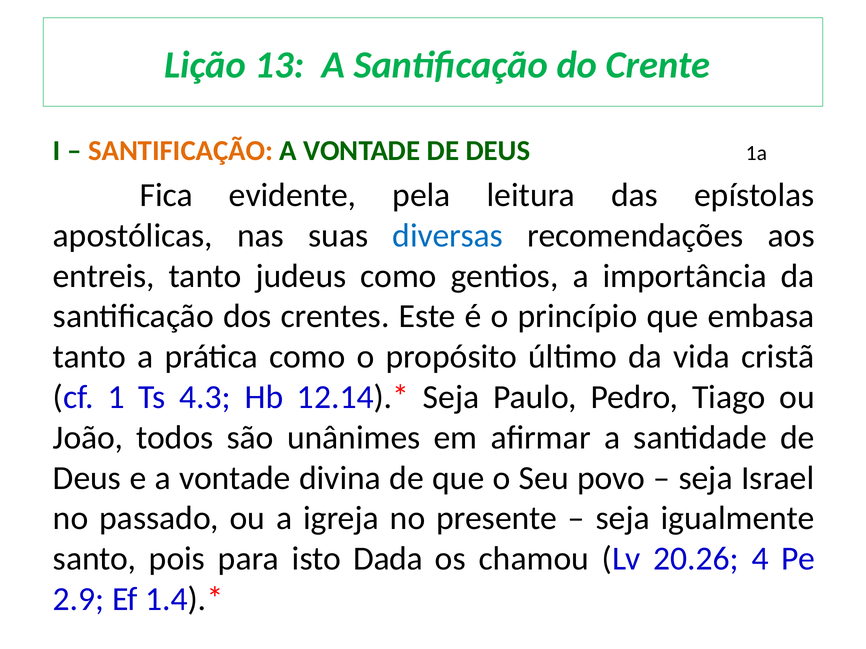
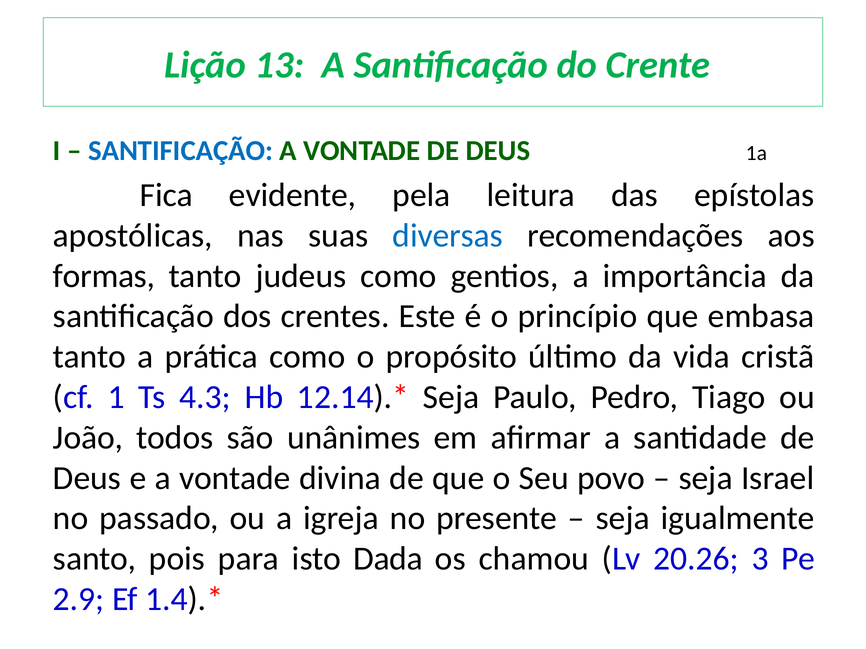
SANTIFICAÇÃO at (181, 151) colour: orange -> blue
entreis: entreis -> formas
4: 4 -> 3
